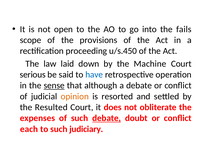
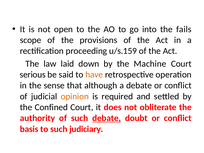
u/s.450: u/s.450 -> u/s.159
have colour: blue -> orange
sense underline: present -> none
resorted: resorted -> required
Resulted: Resulted -> Confined
expenses: expenses -> authority
each: each -> basis
